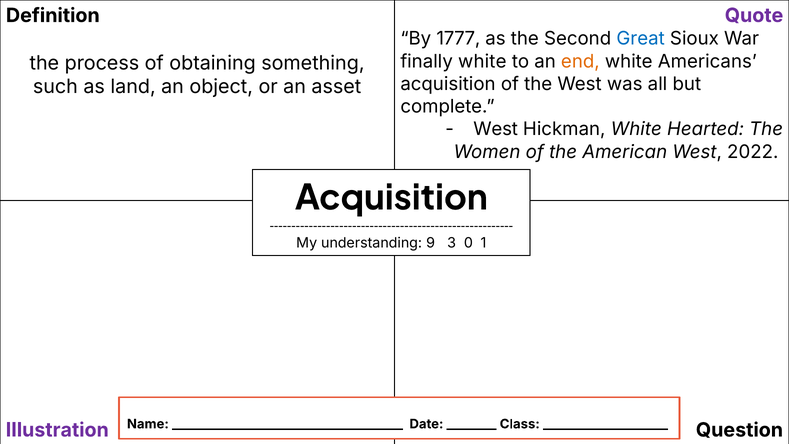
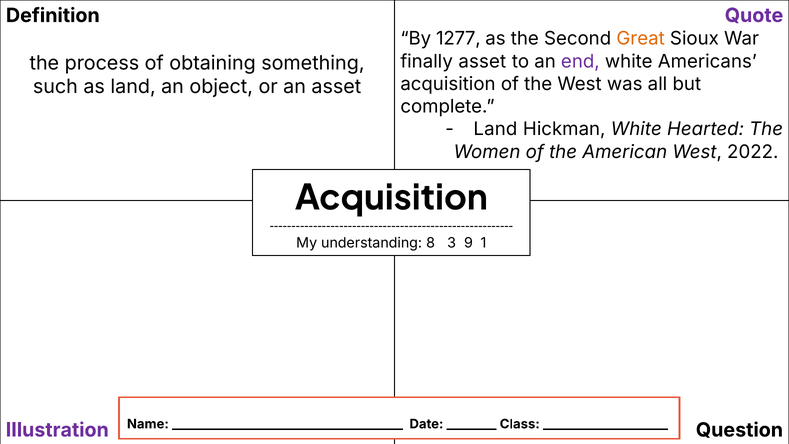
1777: 1777 -> 1277
Great colour: blue -> orange
finally white: white -> asset
end colour: orange -> purple
West at (496, 129): West -> Land
9: 9 -> 8
0: 0 -> 9
